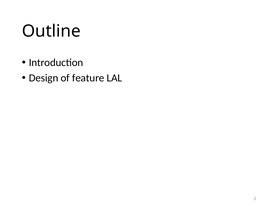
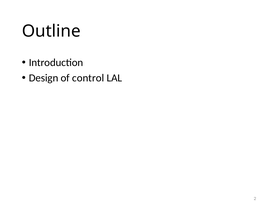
feature: feature -> control
